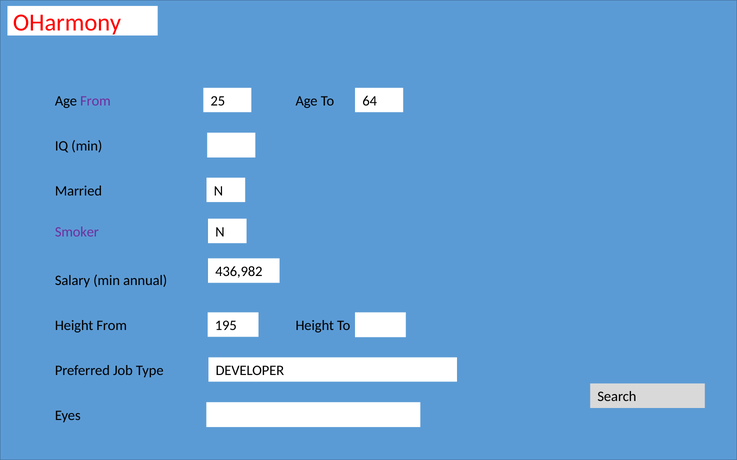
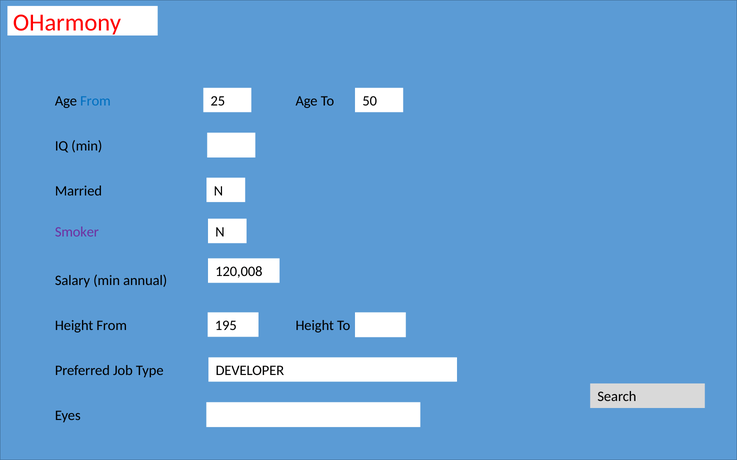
From at (95, 101) colour: purple -> blue
64: 64 -> 50
436,982: 436,982 -> 120,008
